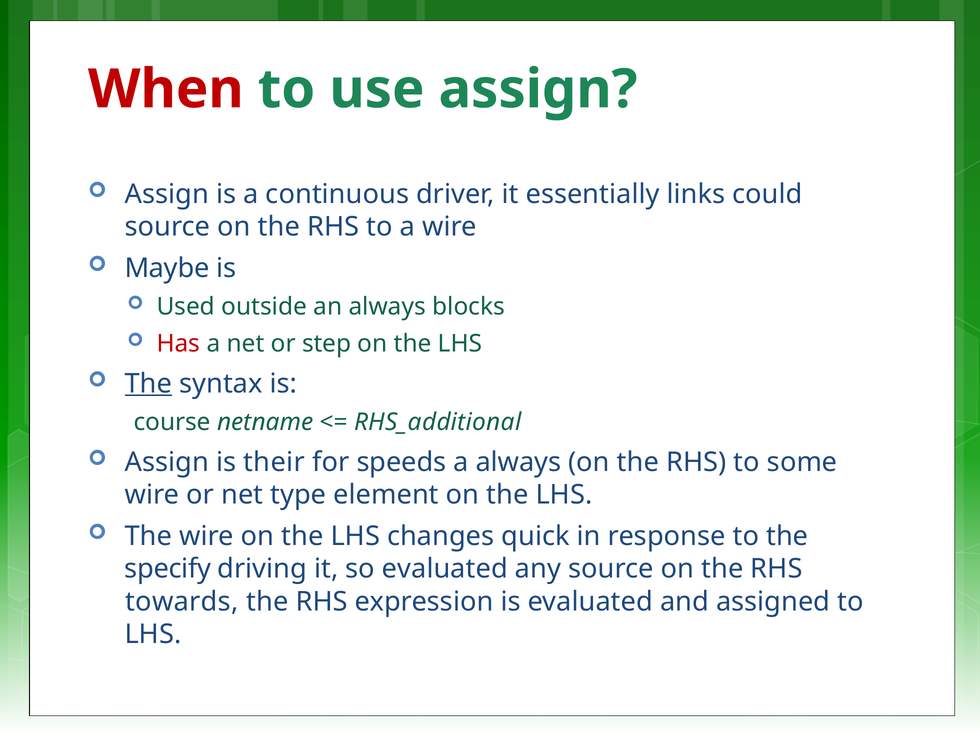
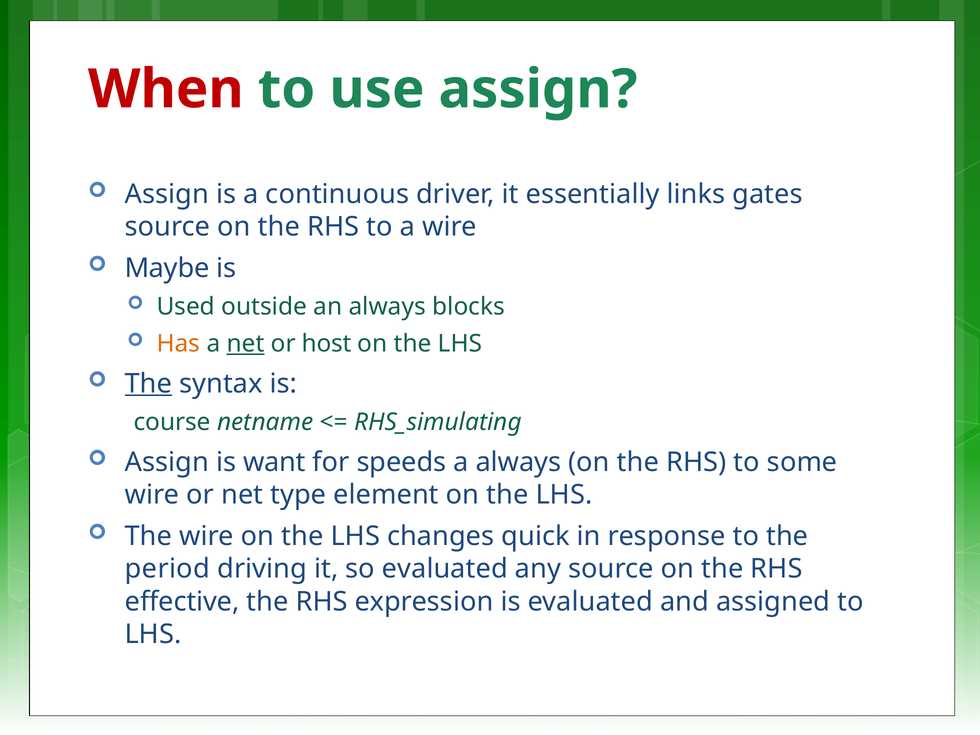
could: could -> gates
Has colour: red -> orange
net at (246, 344) underline: none -> present
step: step -> host
RHS_additional: RHS_additional -> RHS_simulating
their: their -> want
specify: specify -> period
towards: towards -> effective
